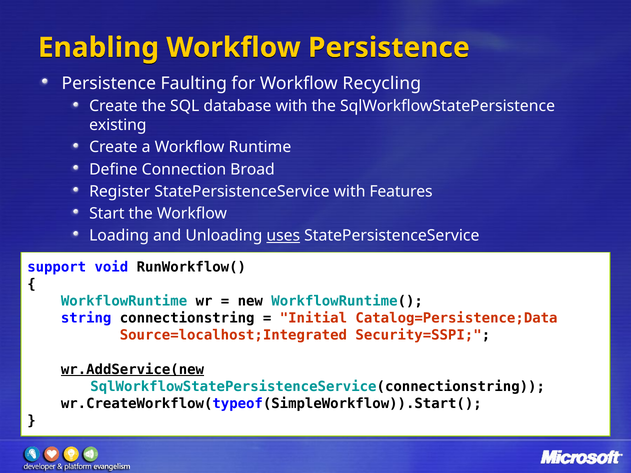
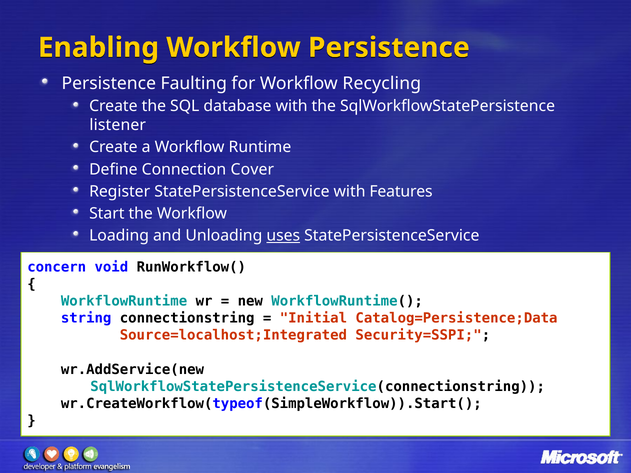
existing: existing -> listener
Broad: Broad -> Cover
support: support -> concern
wr.AddService(new underline: present -> none
